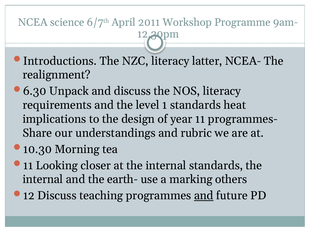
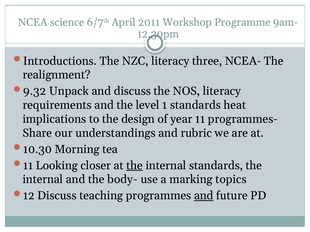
latter: latter -> three
6.30: 6.30 -> 9.32
the at (135, 166) underline: none -> present
earth-: earth- -> body-
others: others -> topics
